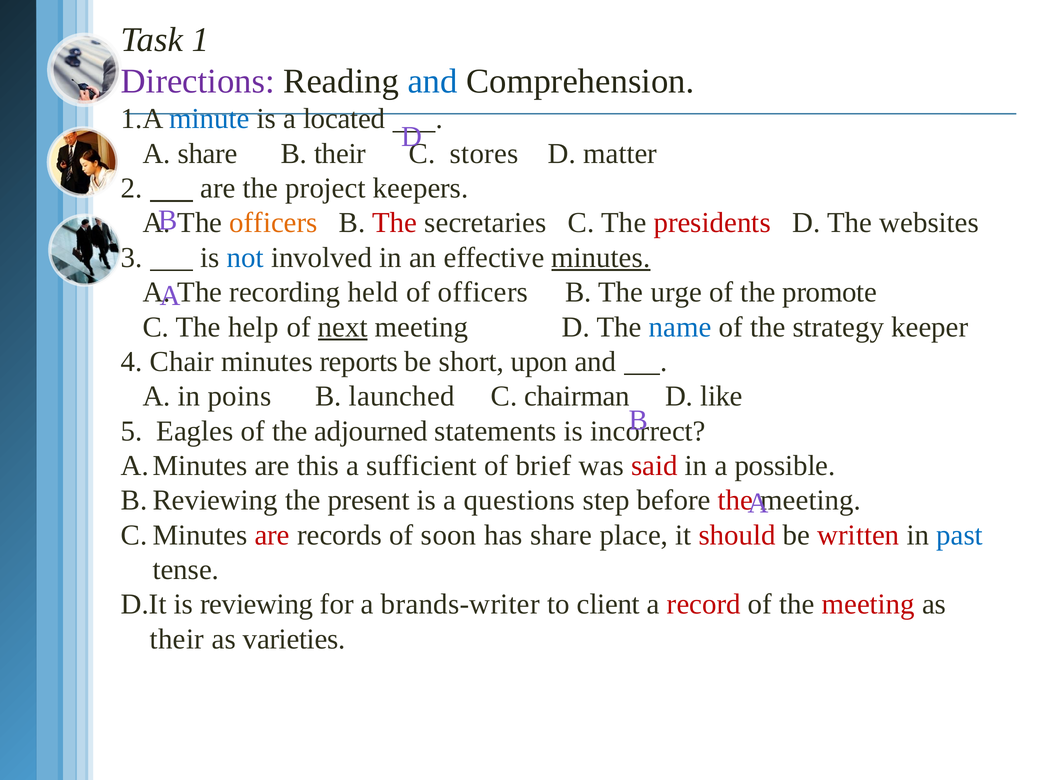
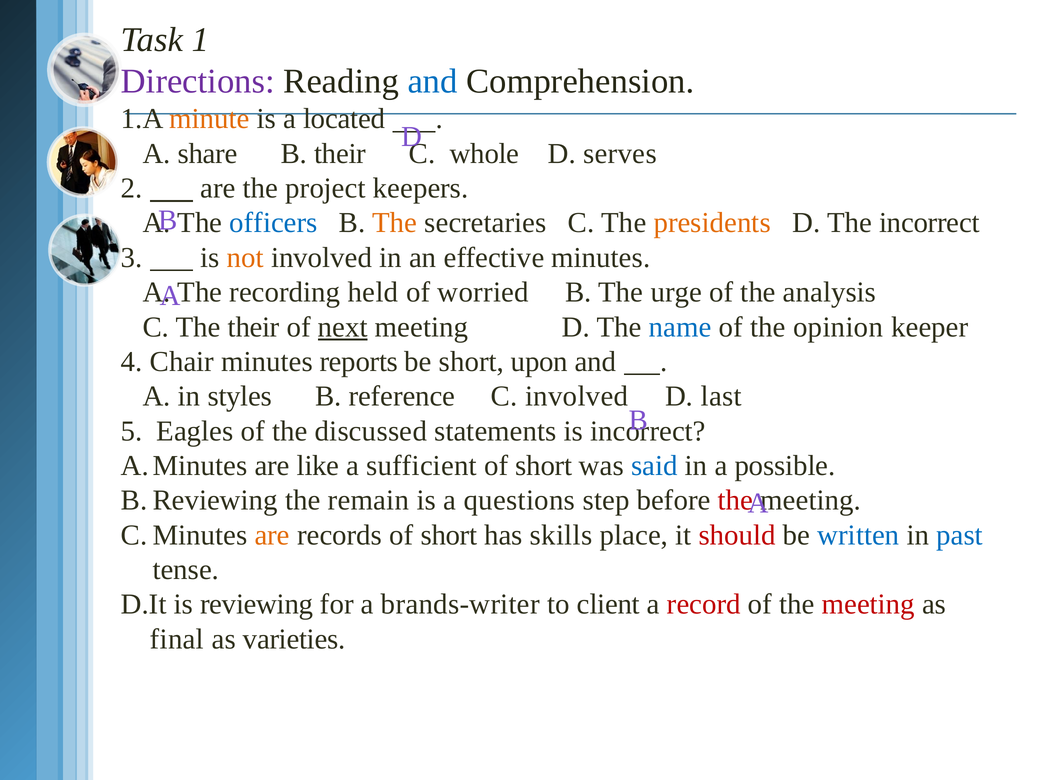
minute colour: blue -> orange
stores: stores -> whole
matter: matter -> serves
officers at (273, 223) colour: orange -> blue
The at (395, 223) colour: red -> orange
presidents colour: red -> orange
The websites: websites -> incorrect
not colour: blue -> orange
minutes at (601, 258) underline: present -> none
of officers: officers -> worried
promote: promote -> analysis
The help: help -> their
strategy: strategy -> opinion
poins: poins -> styles
launched: launched -> reference
C chairman: chairman -> involved
like: like -> last
adjourned: adjourned -> discussed
this: this -> like
brief at (543, 466): brief -> short
said colour: red -> blue
present: present -> remain
are at (272, 535) colour: red -> orange
records of soon: soon -> short
has share: share -> skills
written colour: red -> blue
their at (177, 639): their -> final
